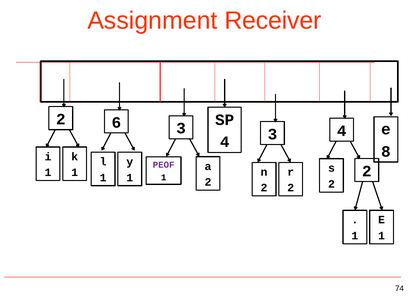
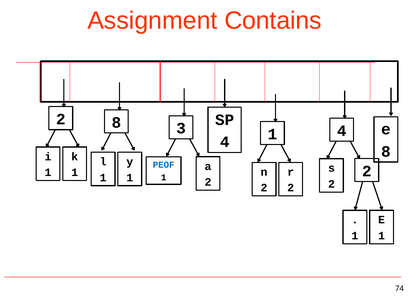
Receiver: Receiver -> Contains
2 6: 6 -> 8
3 3: 3 -> 1
PEOF colour: purple -> blue
